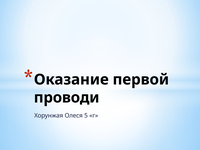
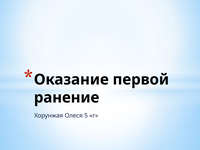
проводи: проводи -> ранение
